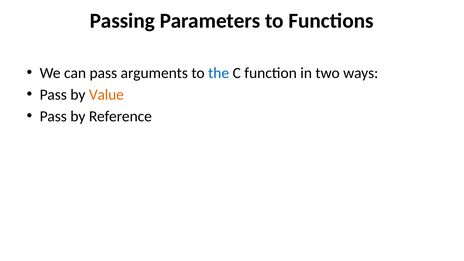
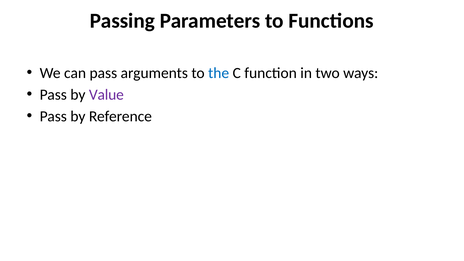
Value colour: orange -> purple
